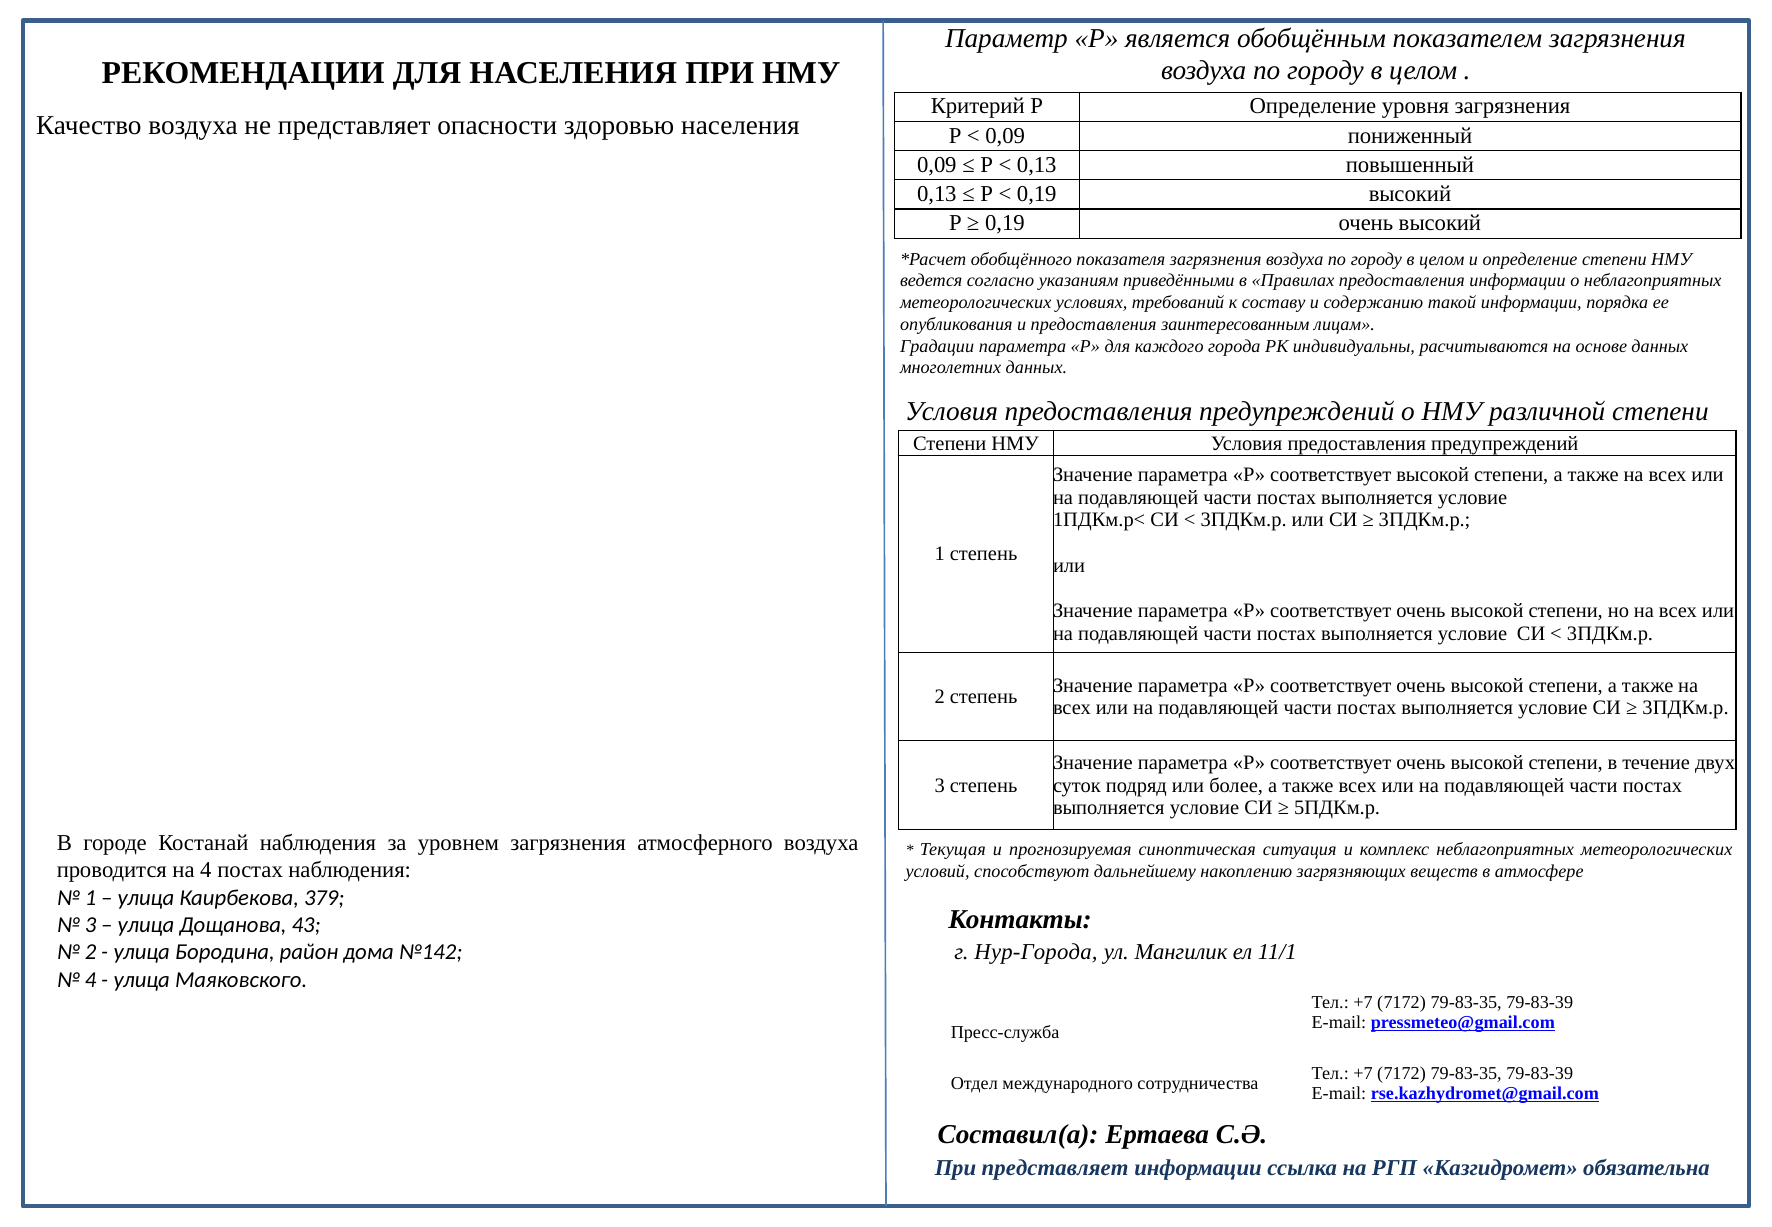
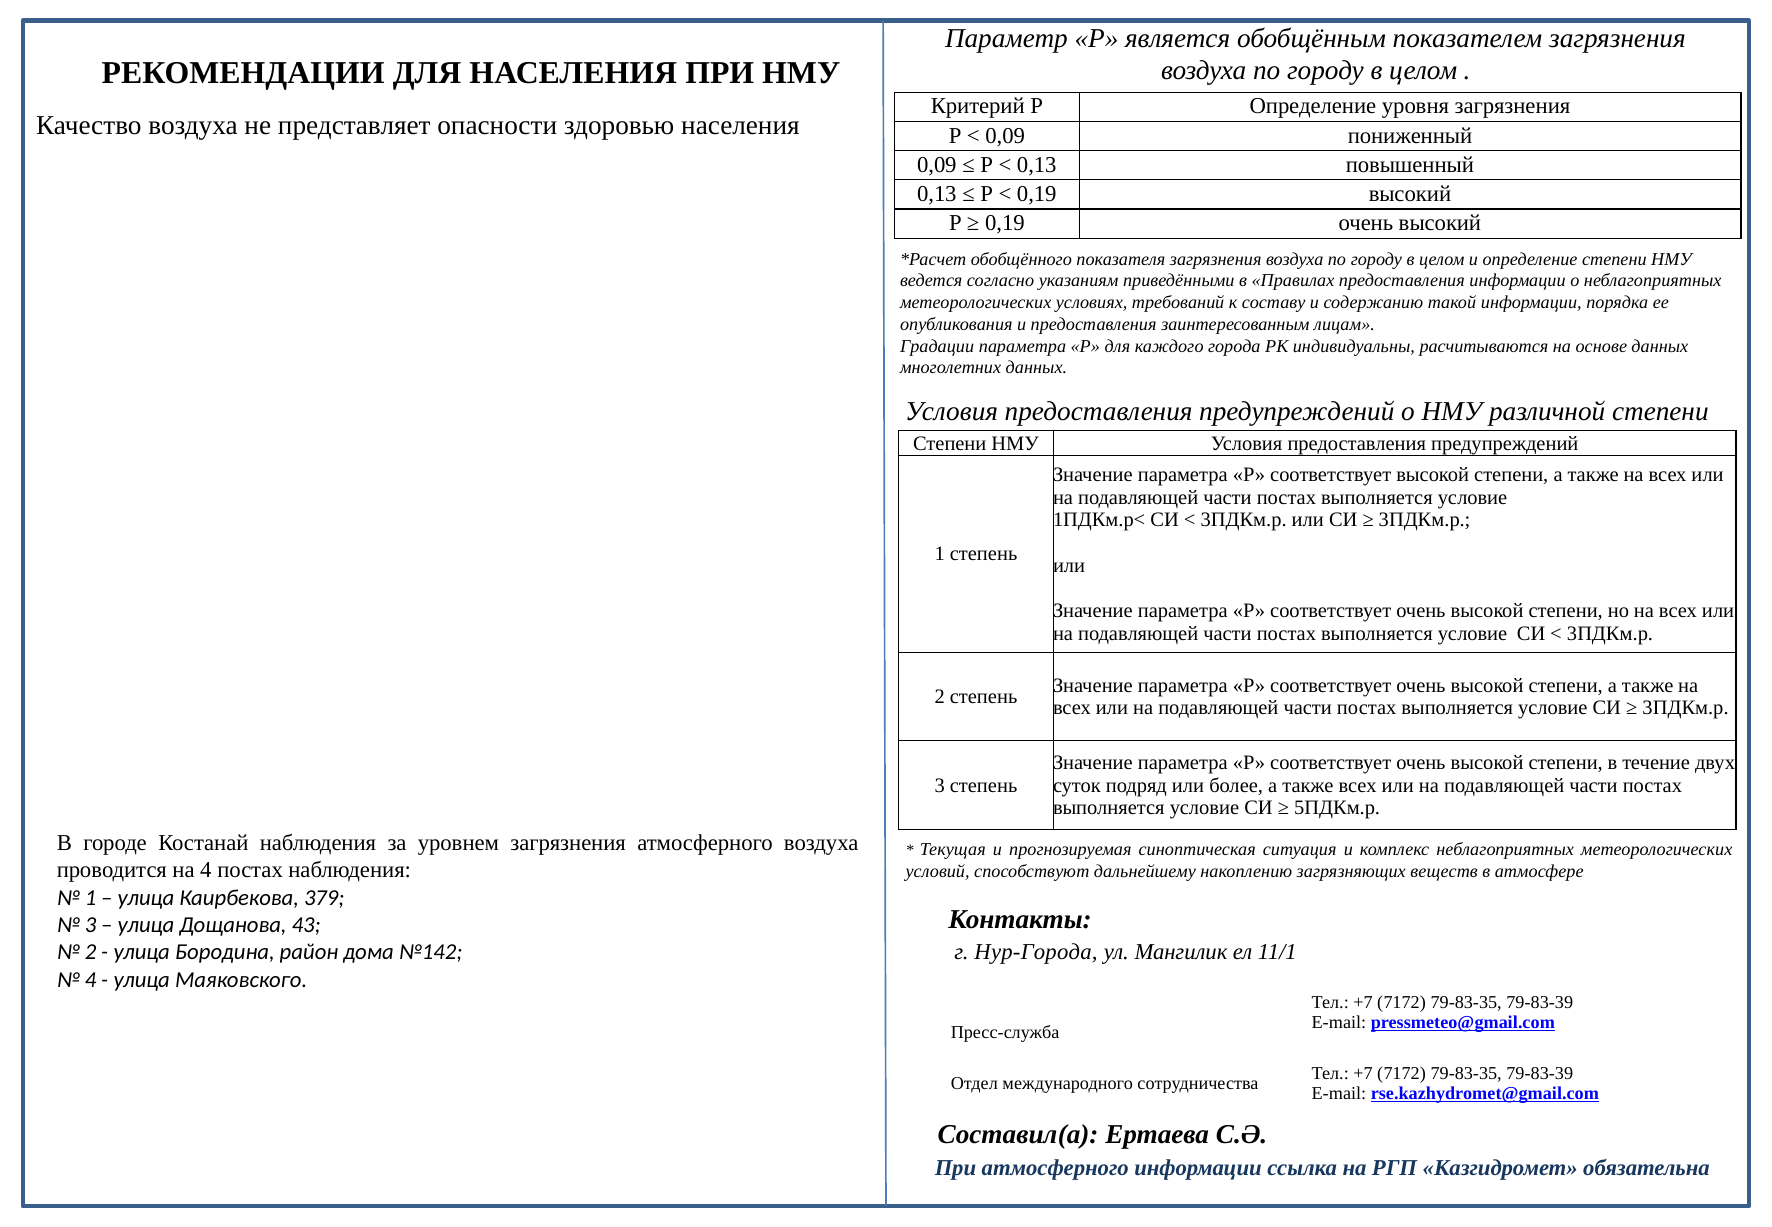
При представляет: представляет -> атмосферного
